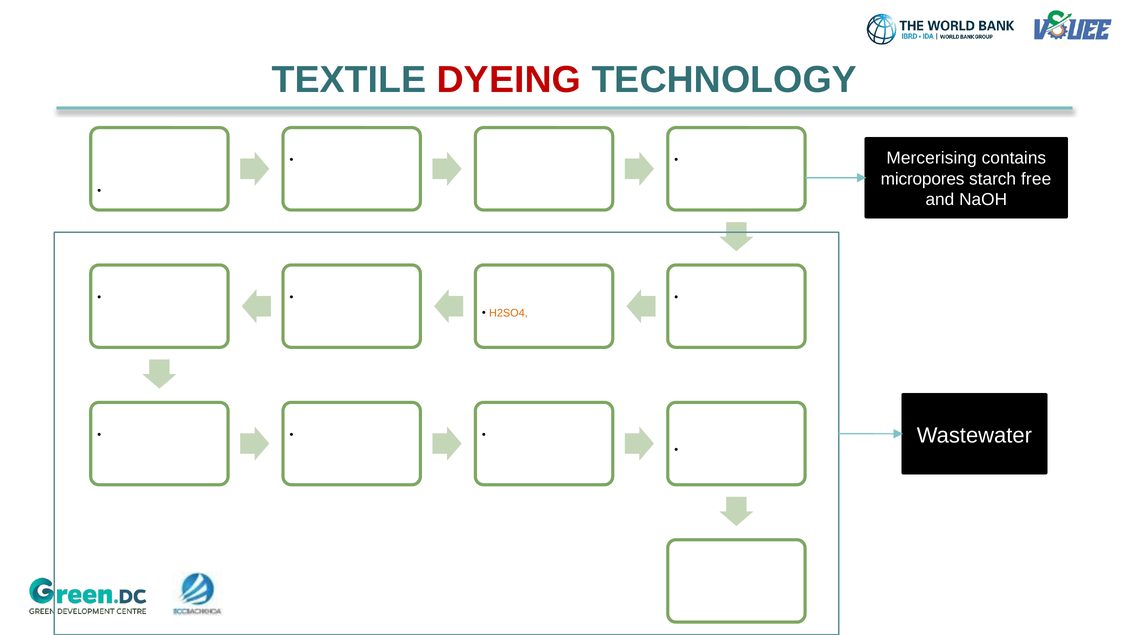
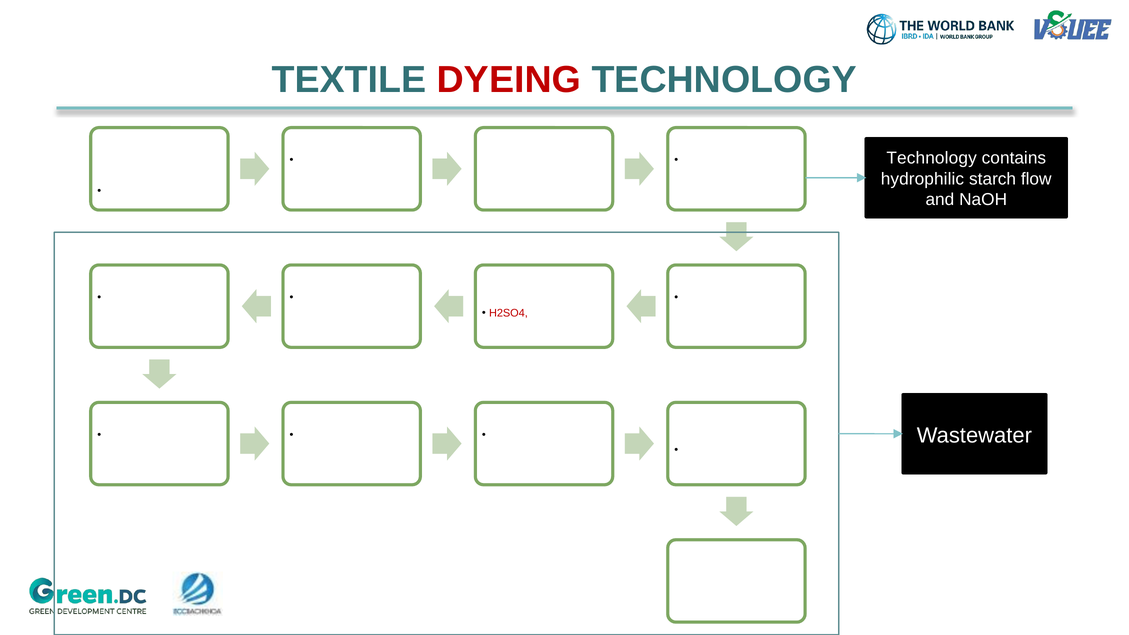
Mercerising at (932, 158): Mercerising -> Technology
micropores: micropores -> hydrophilic
free: free -> flow
H2SO4 at (508, 313) colour: orange -> red
